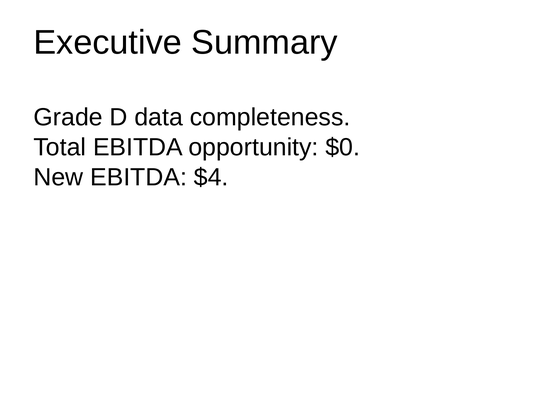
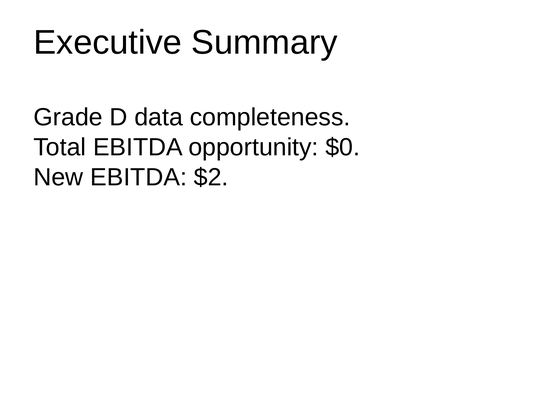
$4: $4 -> $2
